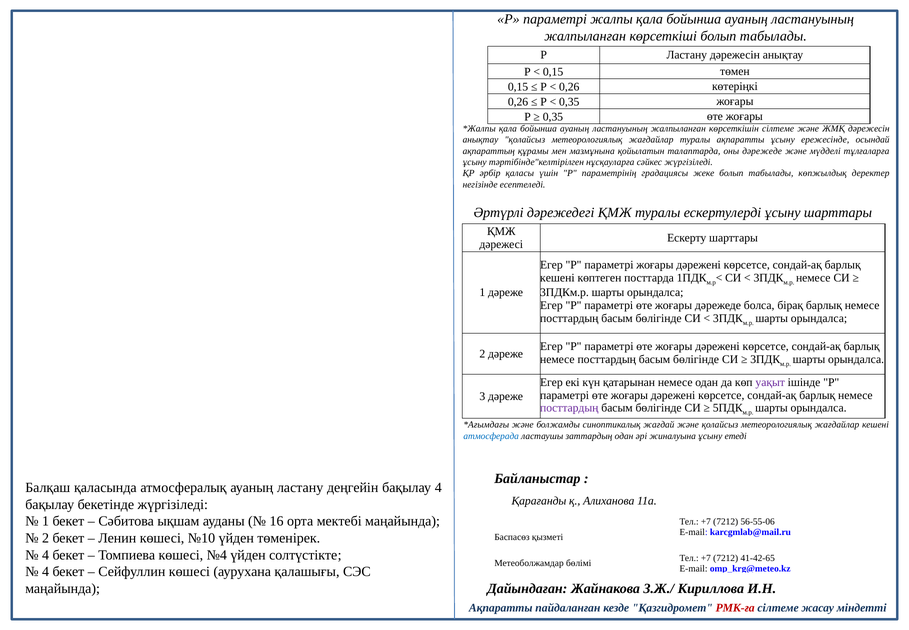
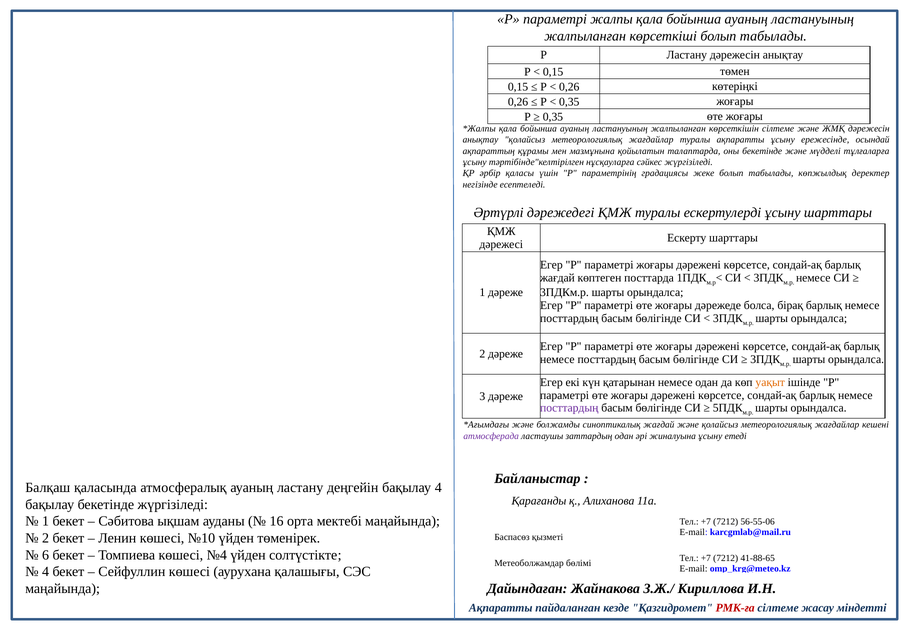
оны дәрежеде: дәрежеде -> бекетінде
кешені at (557, 278): кешені -> жағдай
уақыт colour: purple -> orange
атмосферада colour: blue -> purple
4 at (46, 554): 4 -> 6
41-42-65: 41-42-65 -> 41-88-65
